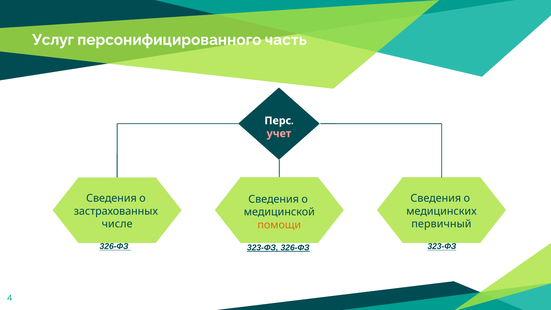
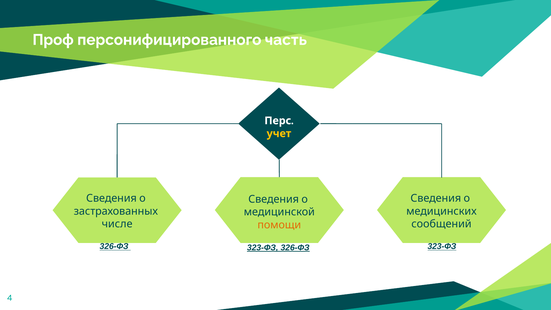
Услуг: Услуг -> Проф
учет colour: pink -> yellow
первичный: первичный -> сообщений
